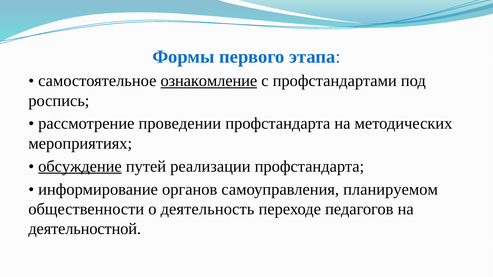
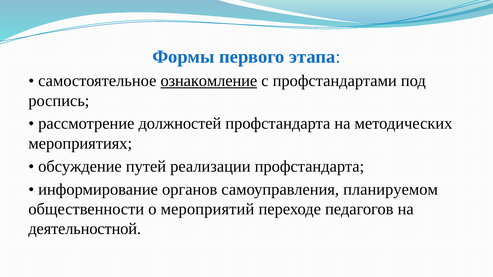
проведении: проведении -> должностей
обсуждение underline: present -> none
деятельность: деятельность -> мероприятий
